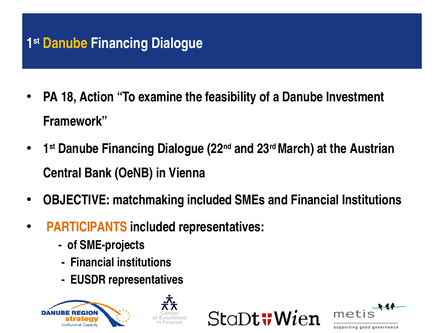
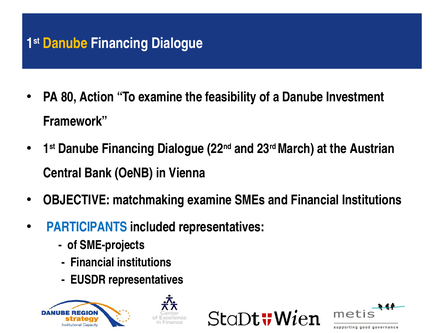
18: 18 -> 80
matchmaking included: included -> examine
PARTICIPANTS colour: orange -> blue
